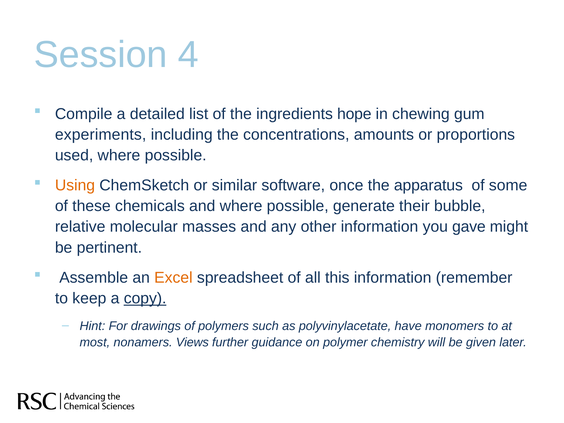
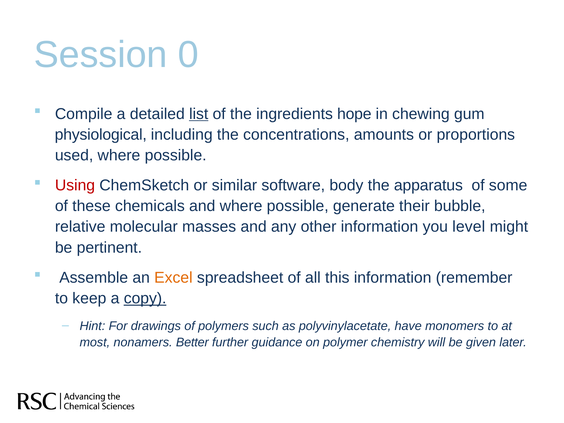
4: 4 -> 0
list underline: none -> present
experiments: experiments -> physiological
Using colour: orange -> red
once: once -> body
gave: gave -> level
Views: Views -> Better
